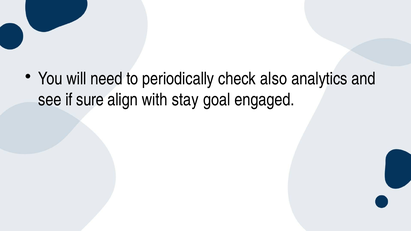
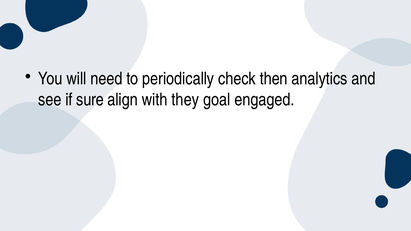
also: also -> then
stay: stay -> they
